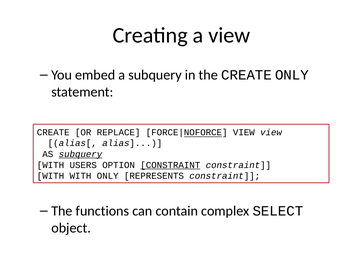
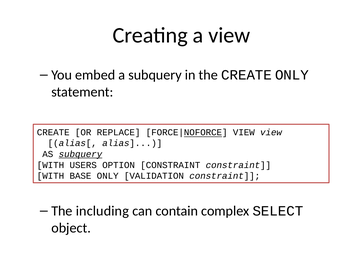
CONSTRAINT at (170, 165) underline: present -> none
WITH WITH: WITH -> BASE
REPRESENTS: REPRESENTS -> VALIDATION
functions: functions -> including
